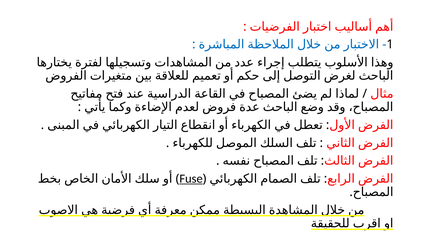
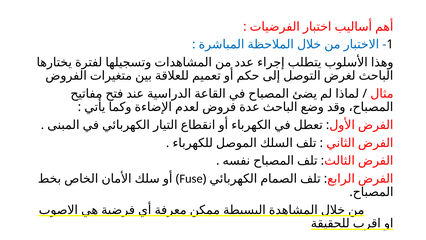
Fuse underline: present -> none
